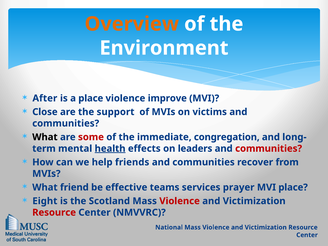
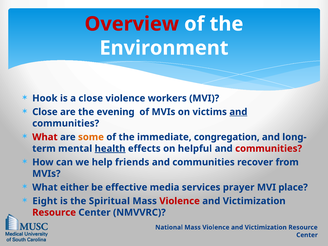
Overview colour: orange -> red
After: After -> Hook
a place: place -> close
improve: improve -> workers
support: support -> evening
and at (238, 112) underline: none -> present
What at (45, 137) colour: black -> red
some colour: red -> orange
leaders: leaders -> helpful
friend: friend -> either
teams: teams -> media
Scotland: Scotland -> Spiritual
